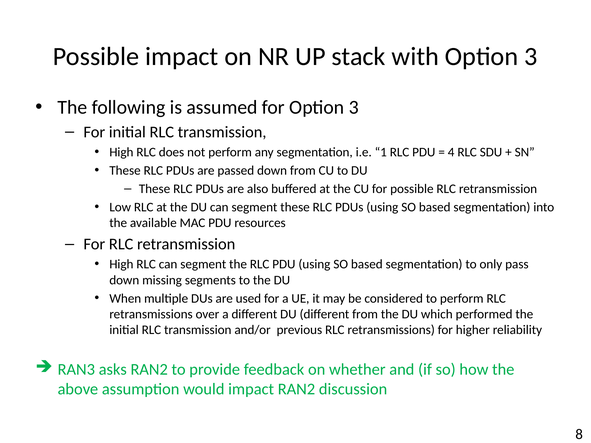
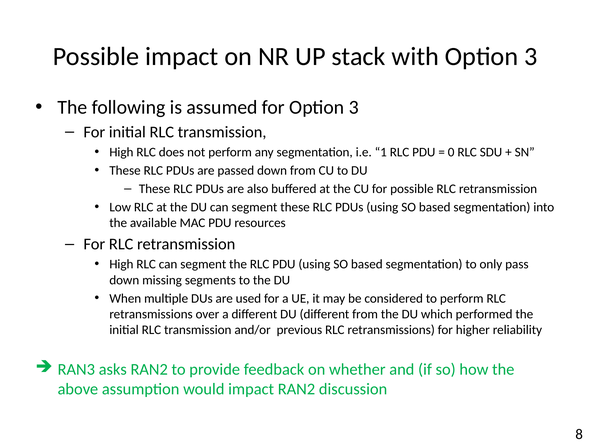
4: 4 -> 0
